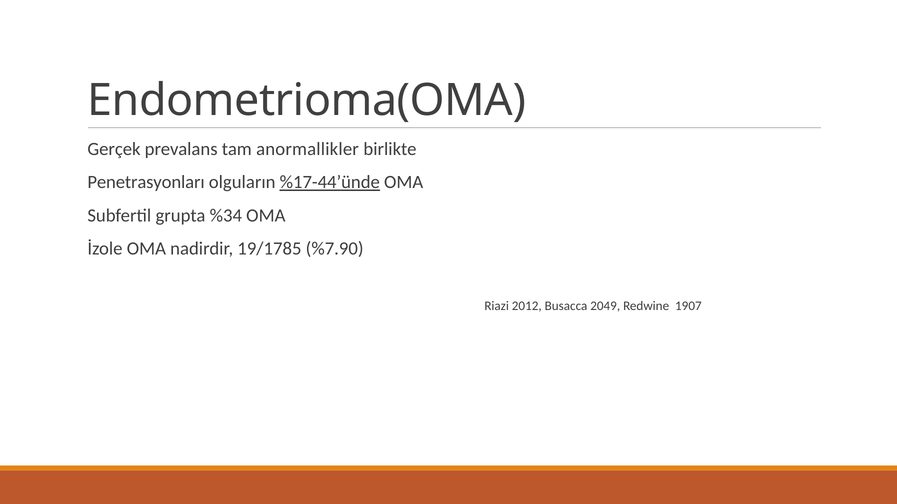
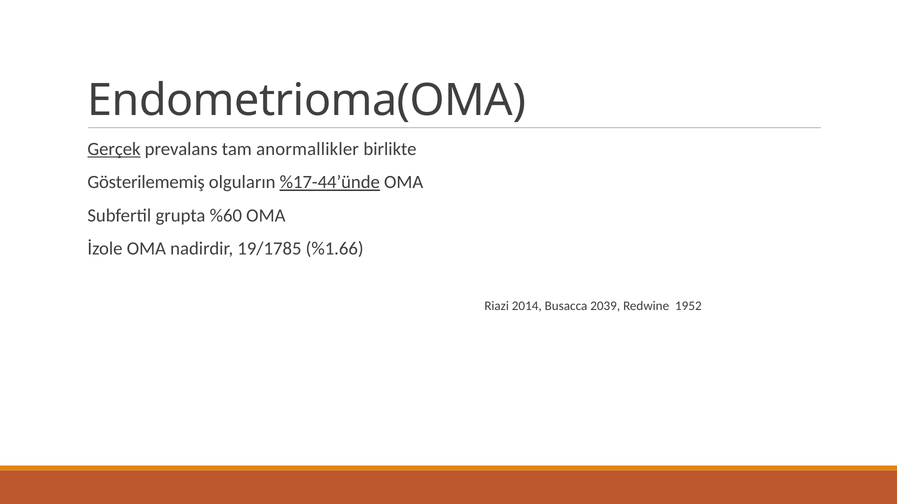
Gerçek underline: none -> present
Penetrasyonları: Penetrasyonları -> Gösterilememiş
%34: %34 -> %60
%7.90: %7.90 -> %1.66
2012: 2012 -> 2014
2049: 2049 -> 2039
1907: 1907 -> 1952
